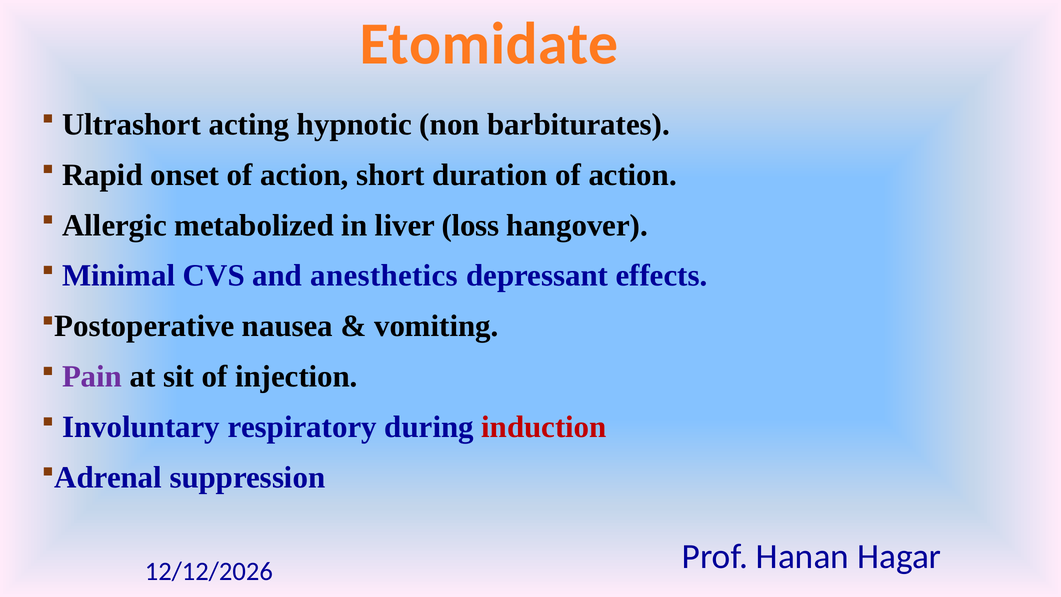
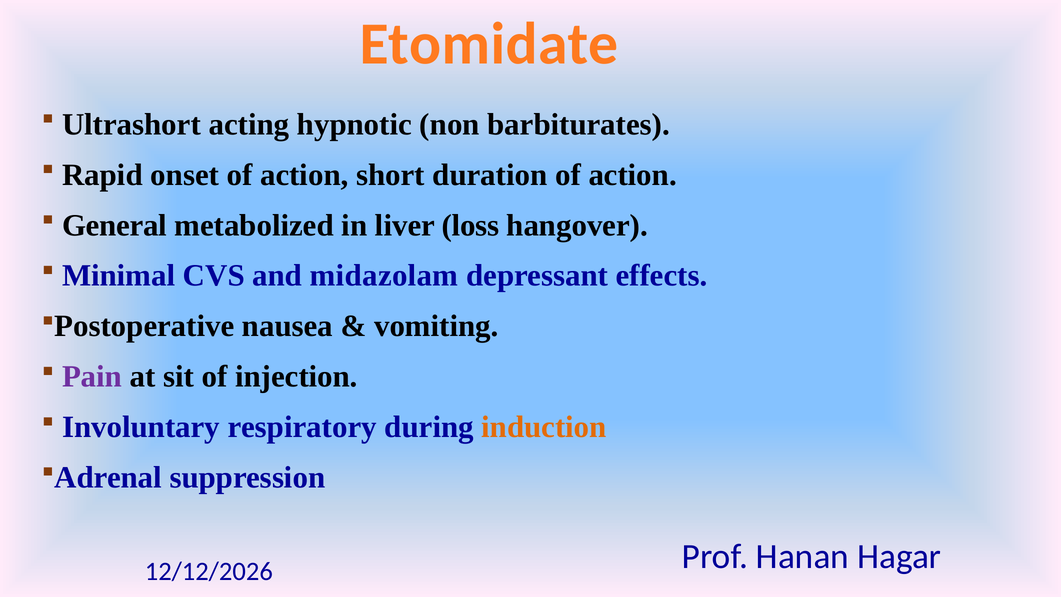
Allergic: Allergic -> General
anesthetics: anesthetics -> midazolam
induction colour: red -> orange
